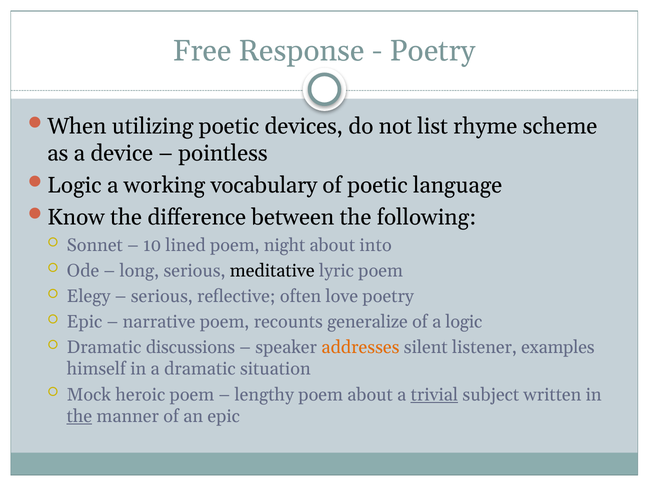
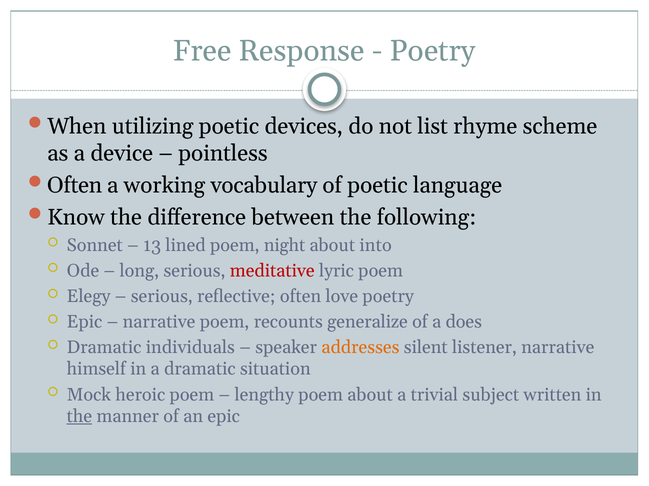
Logic at (74, 186): Logic -> Often
10: 10 -> 13
meditative colour: black -> red
a logic: logic -> does
discussions: discussions -> individuals
listener examples: examples -> narrative
trivial underline: present -> none
